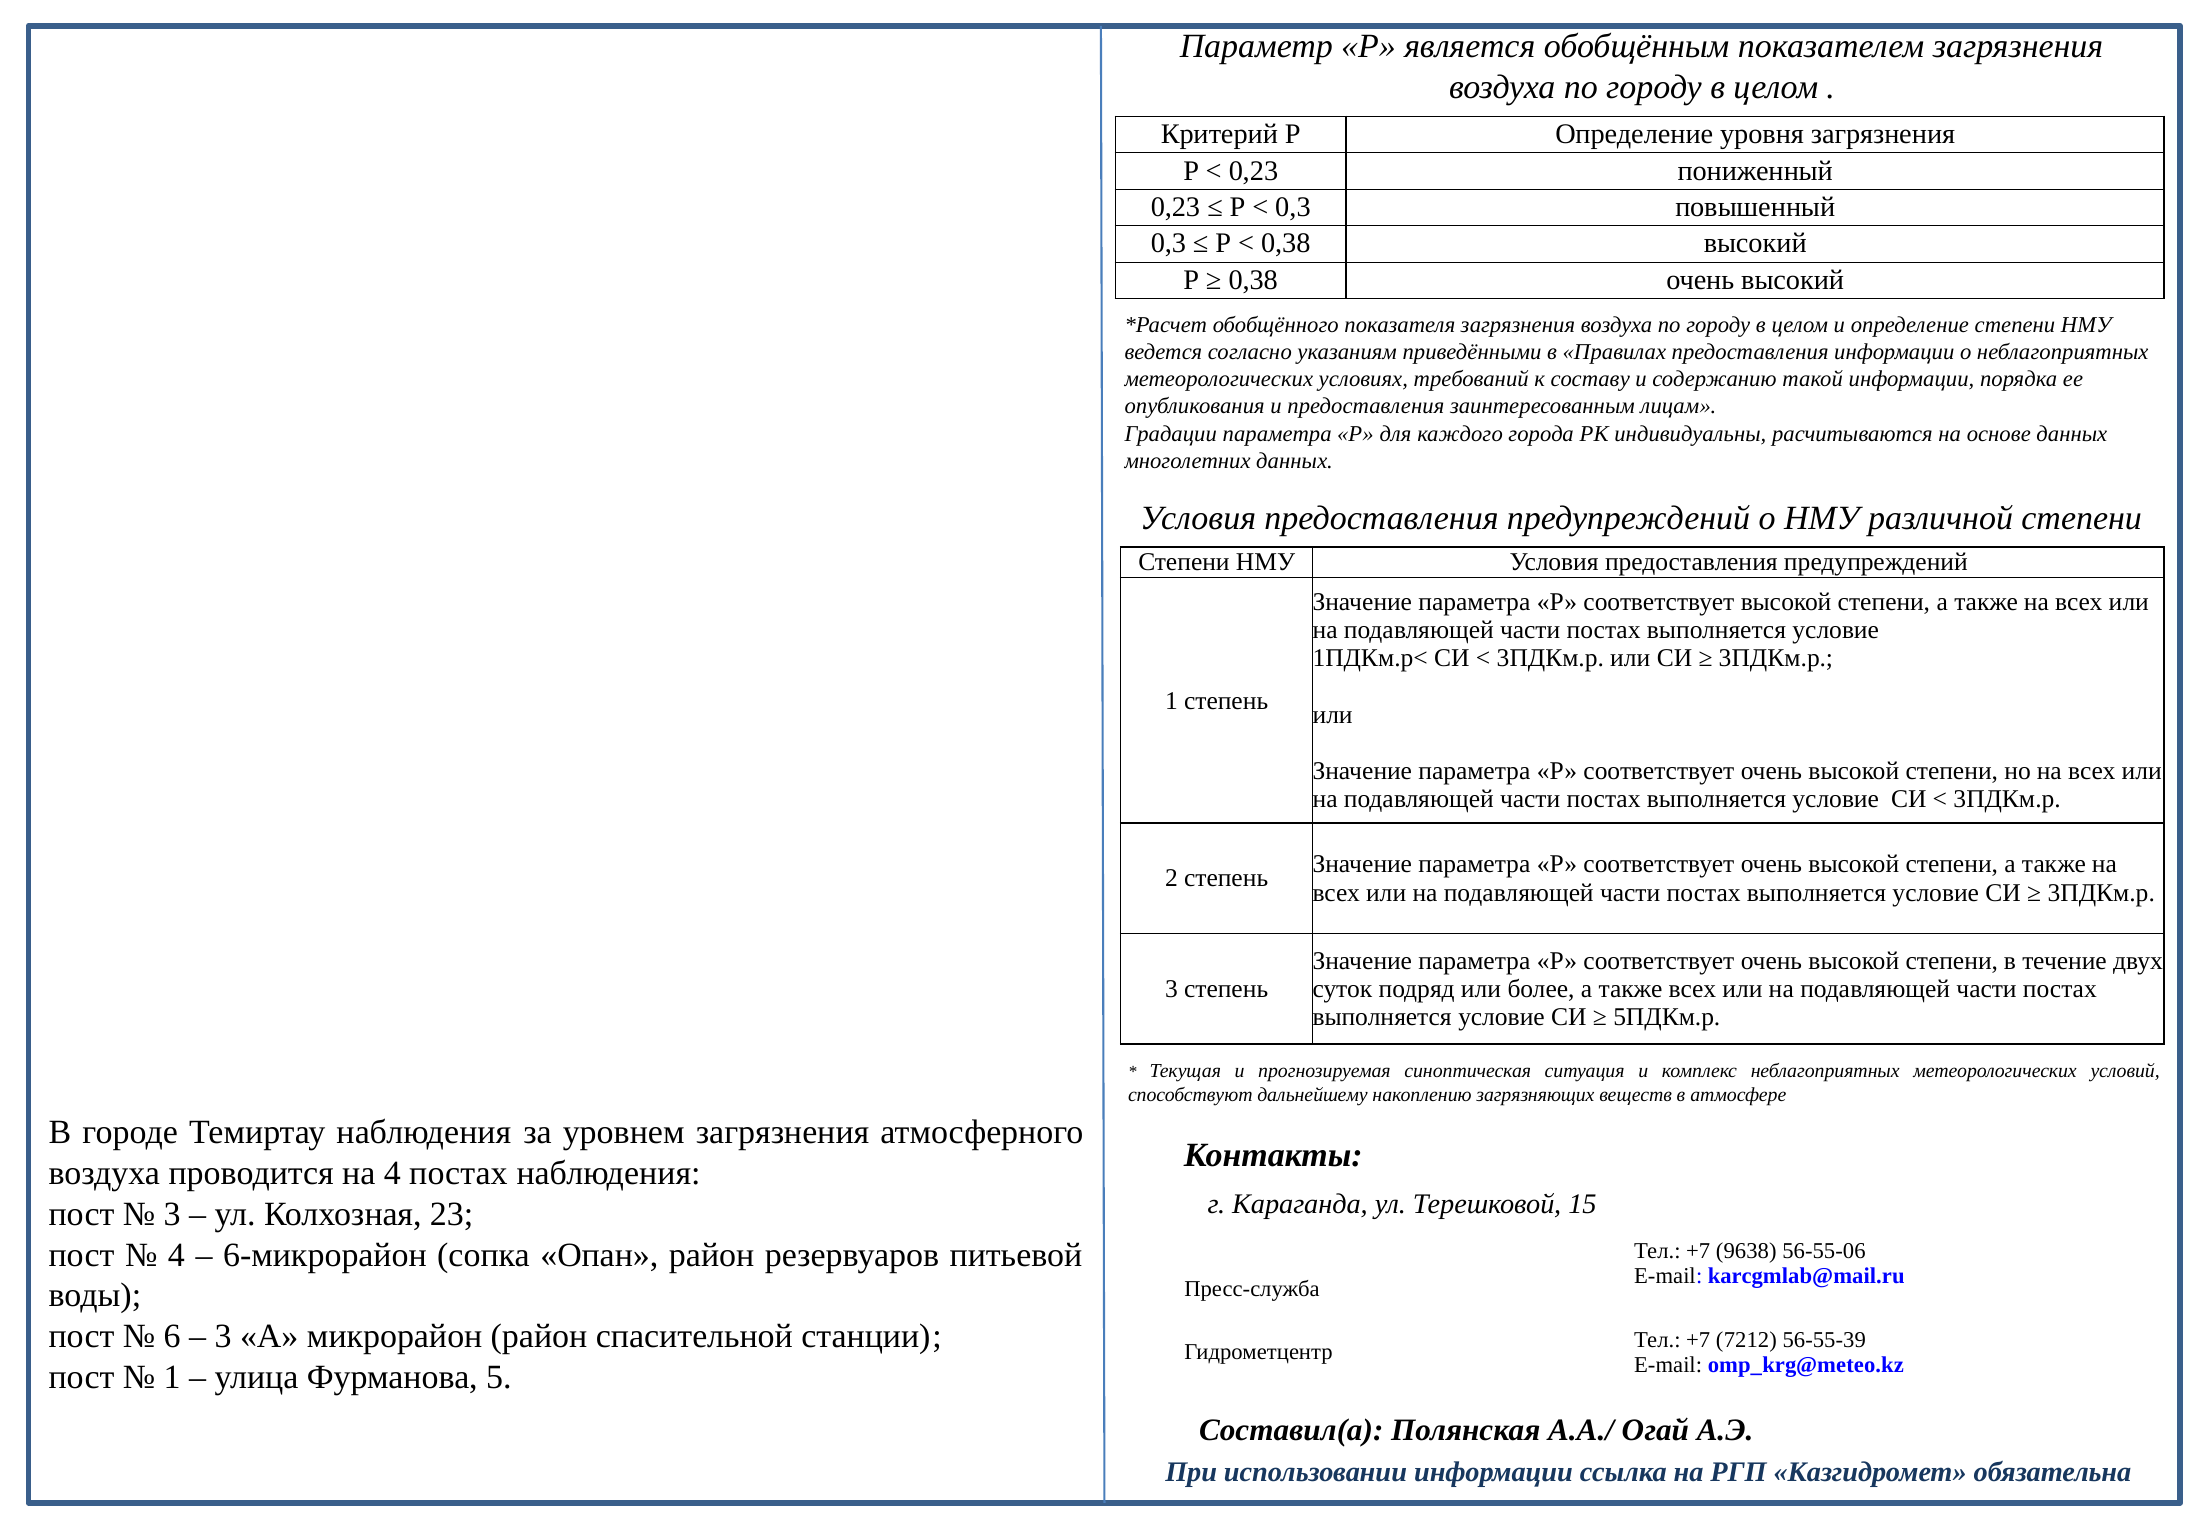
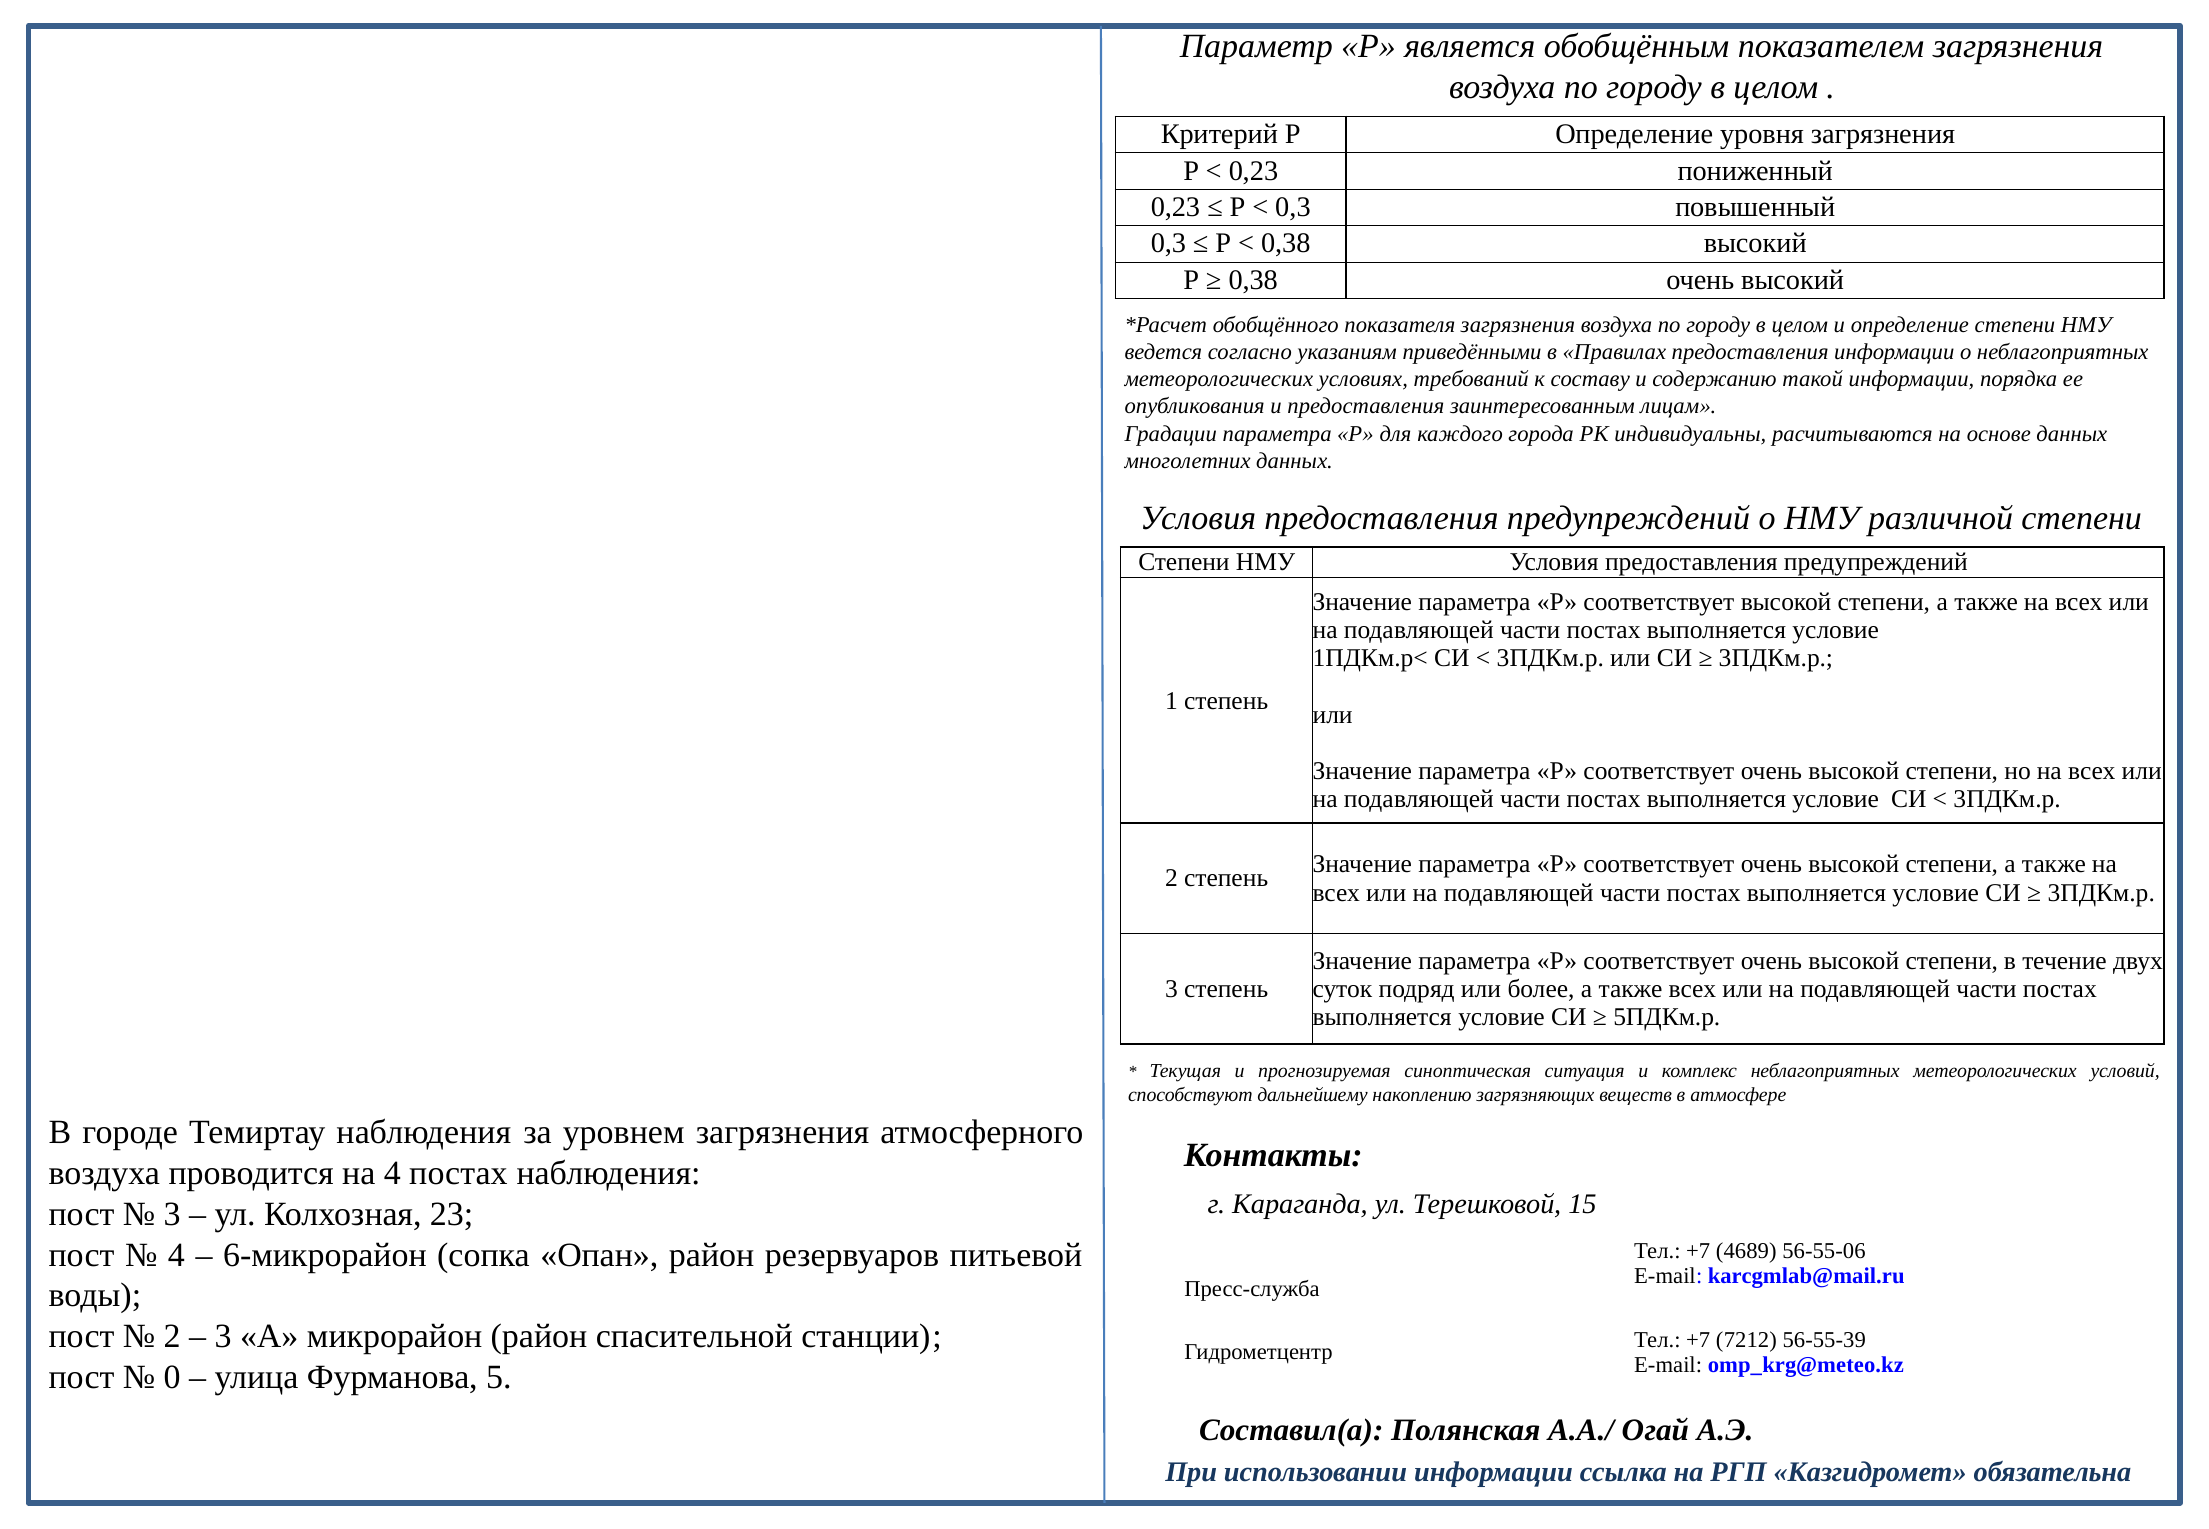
9638: 9638 -> 4689
6 at (172, 1337): 6 -> 2
1 at (172, 1378): 1 -> 0
